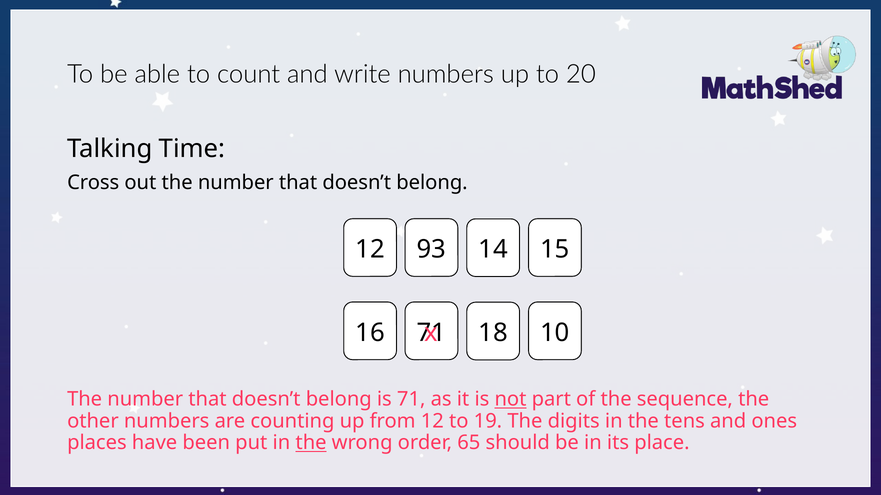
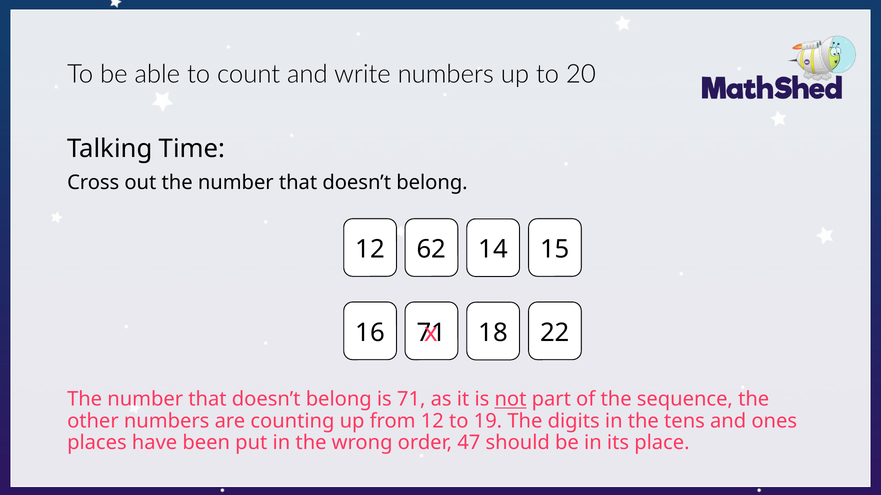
93: 93 -> 62
10: 10 -> 22
the at (311, 443) underline: present -> none
65: 65 -> 47
